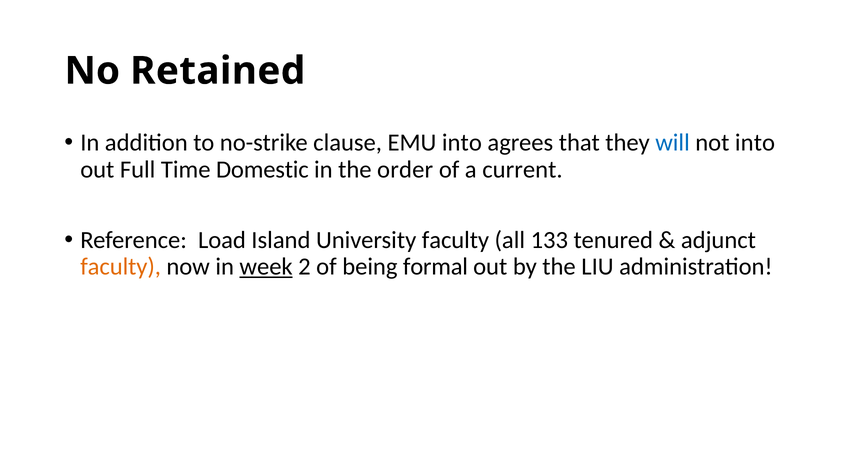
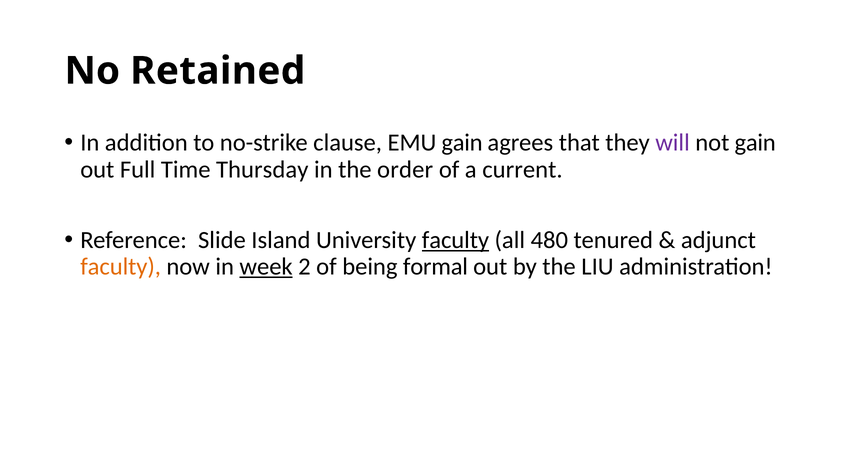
EMU into: into -> gain
will colour: blue -> purple
not into: into -> gain
Domestic: Domestic -> Thursday
Load: Load -> Slide
faculty at (455, 240) underline: none -> present
133: 133 -> 480
